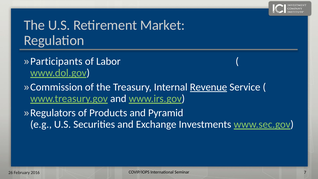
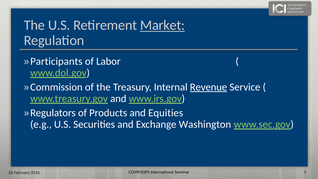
Market underline: none -> present
Pyramid: Pyramid -> Equities
Investments: Investments -> Washington
